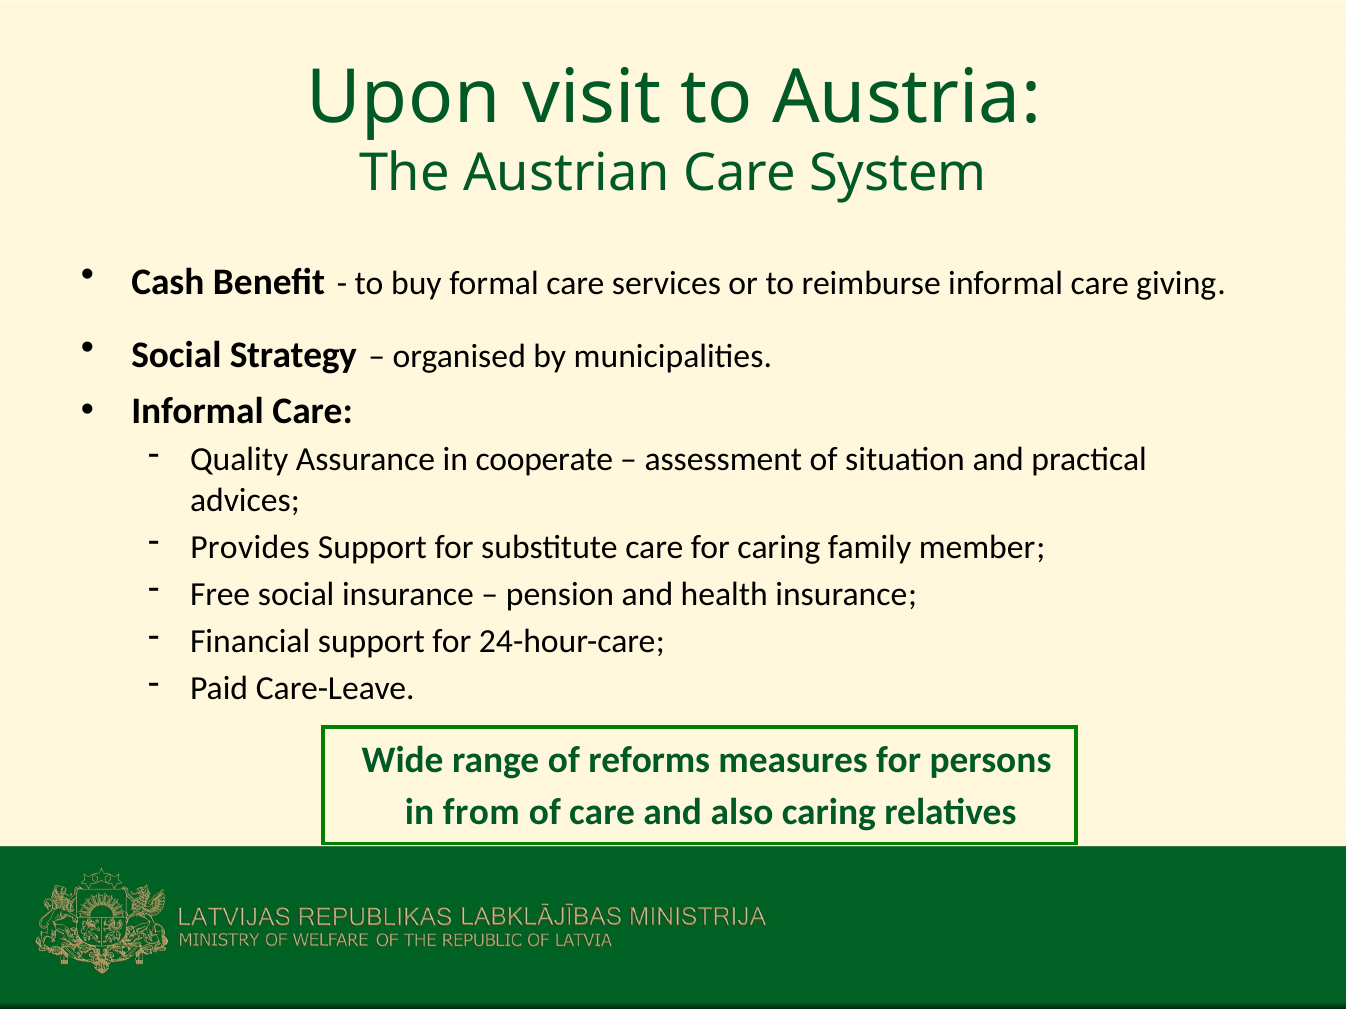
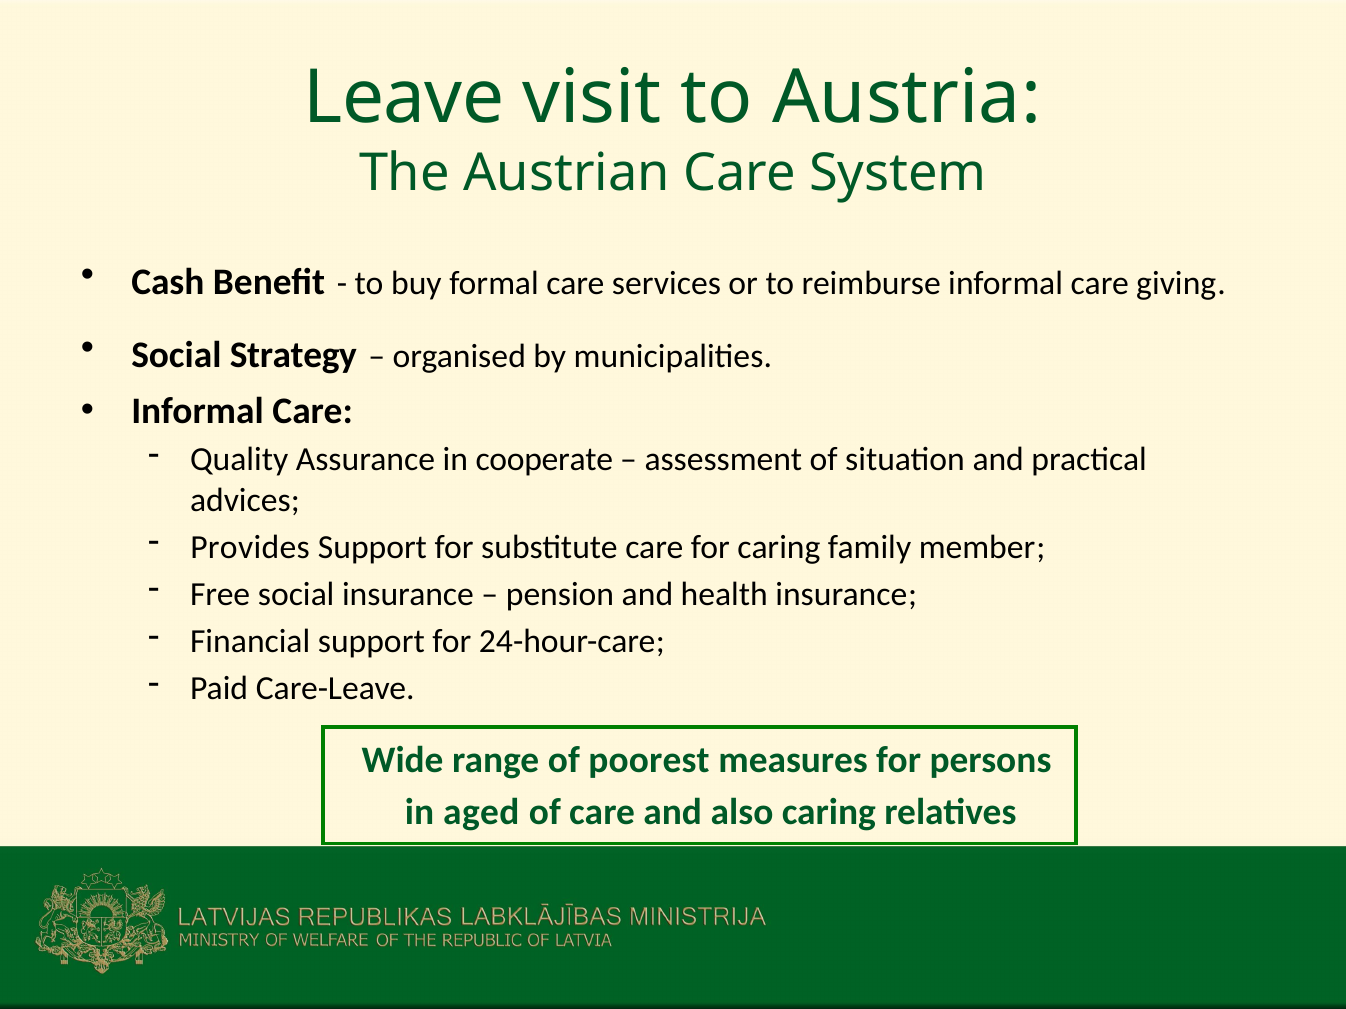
Upon: Upon -> Leave
reforms: reforms -> poorest
from: from -> aged
